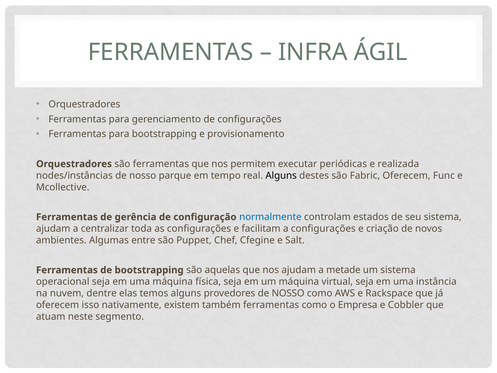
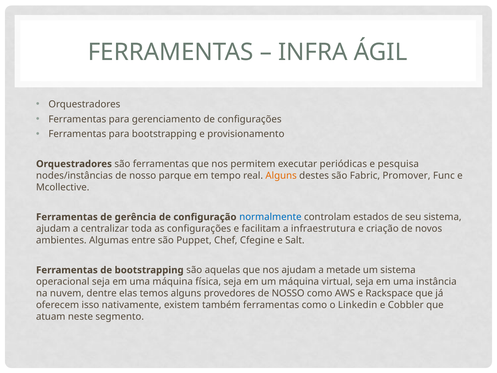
realizada: realizada -> pesquisa
Alguns at (281, 175) colour: black -> orange
Fabric Oferecem: Oferecem -> Promover
a configurações: configurações -> infraestrutura
Empresa: Empresa -> Linkedin
